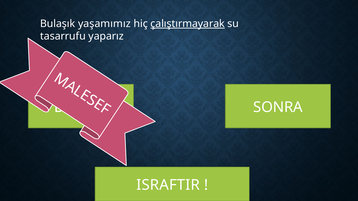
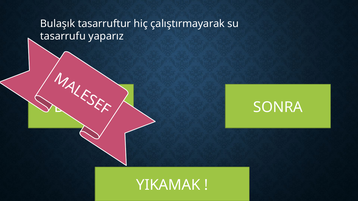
yaşamımız: yaşamımız -> tasarruftur
çalıştırmayarak underline: present -> none
ISRAFTIR: ISRAFTIR -> YIKAMAK
